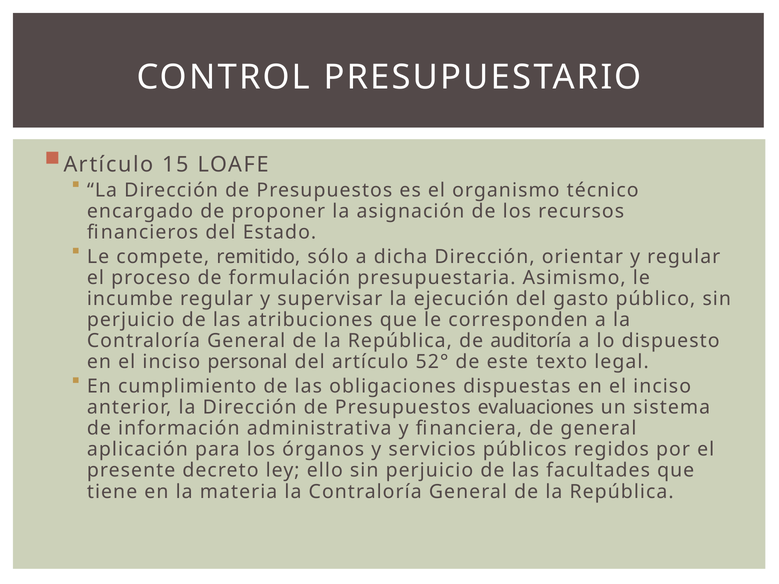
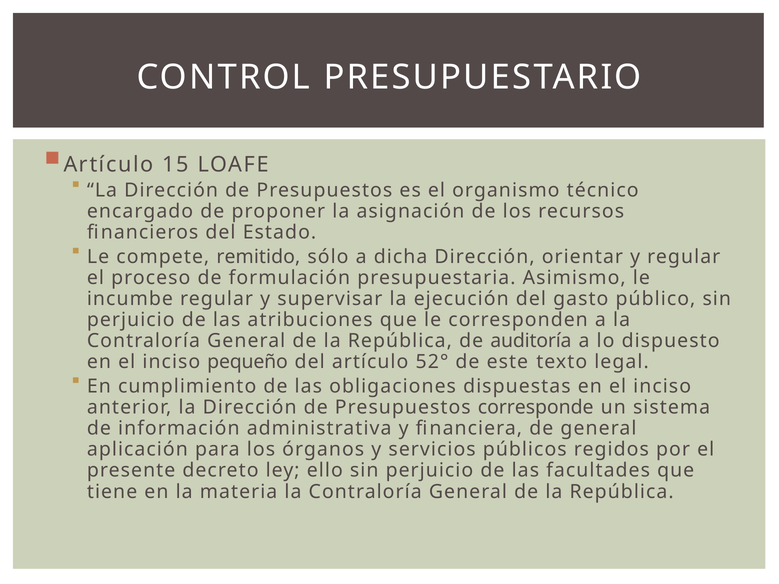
personal: personal -> pequeño
evaluaciones: evaluaciones -> corresponde
